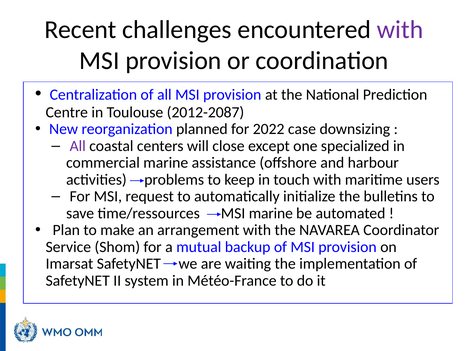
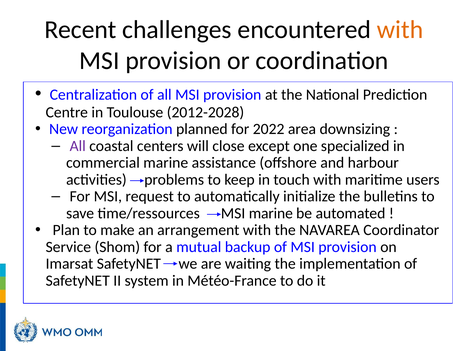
with at (400, 30) colour: purple -> orange
2012-2087: 2012-2087 -> 2012-2028
case: case -> area
